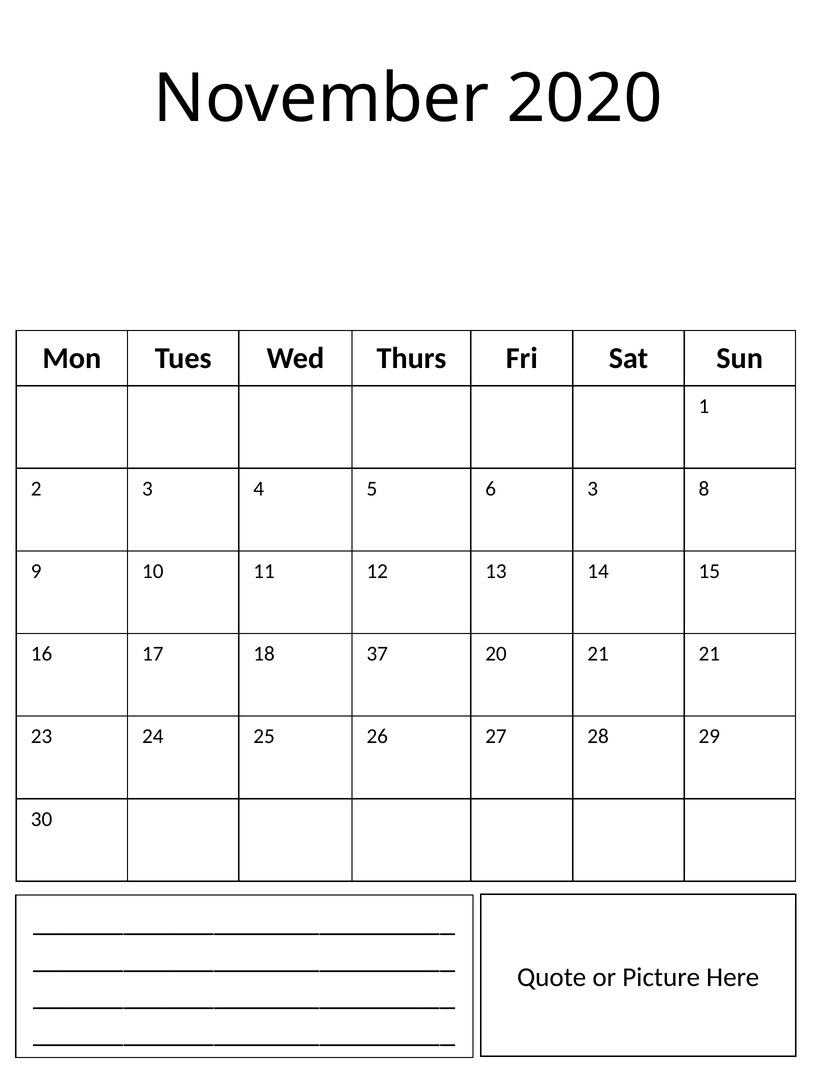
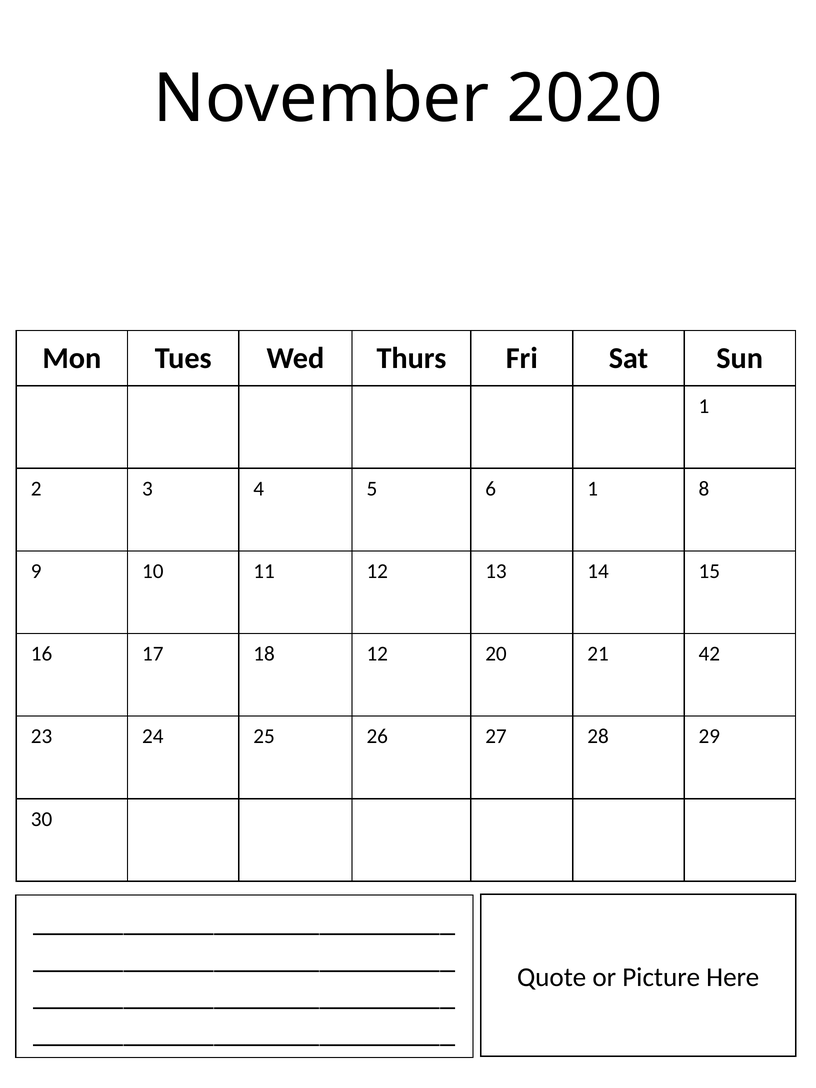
6 3: 3 -> 1
18 37: 37 -> 12
21 21: 21 -> 42
